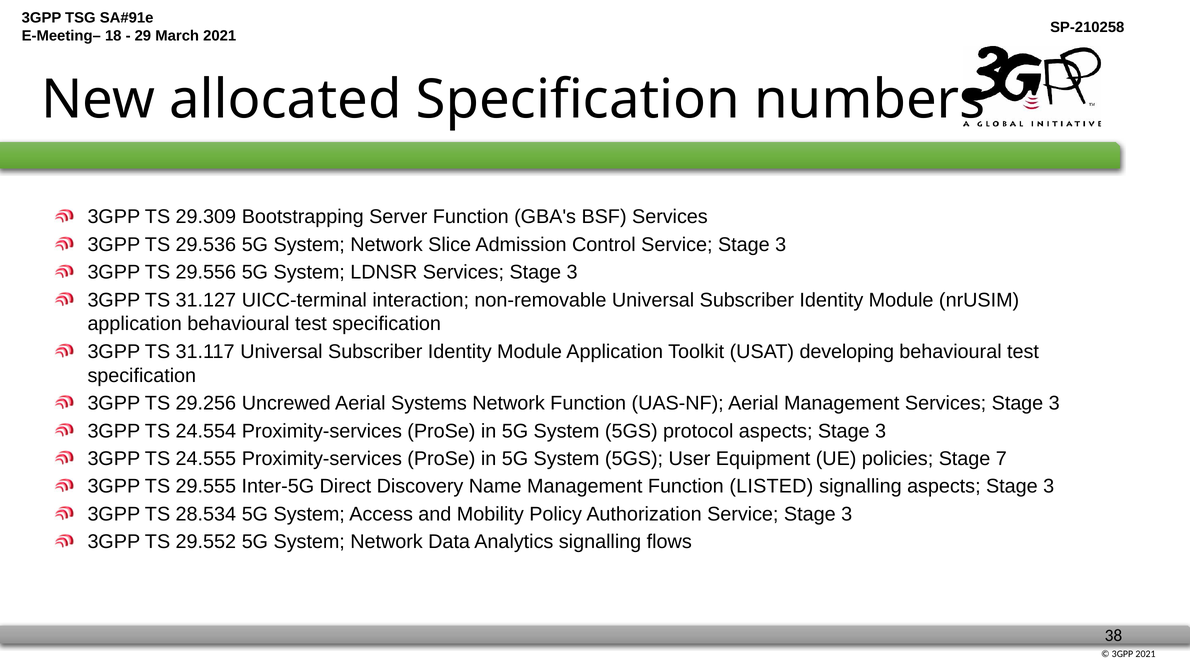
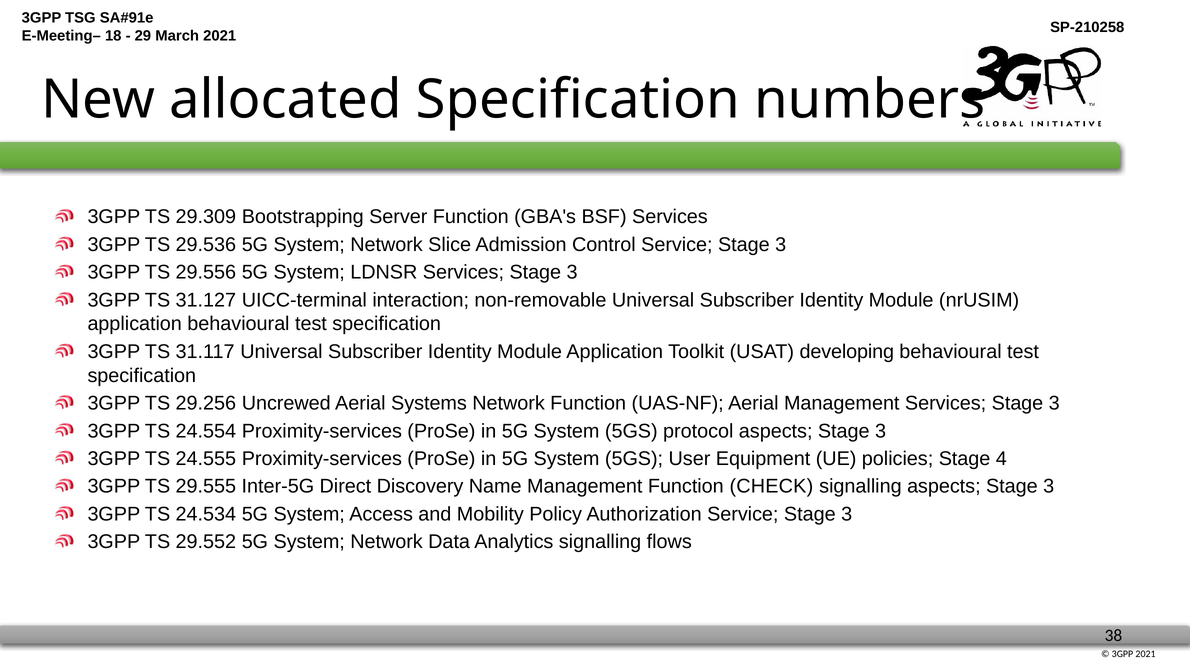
7: 7 -> 4
LISTED: LISTED -> CHECK
28.534: 28.534 -> 24.534
